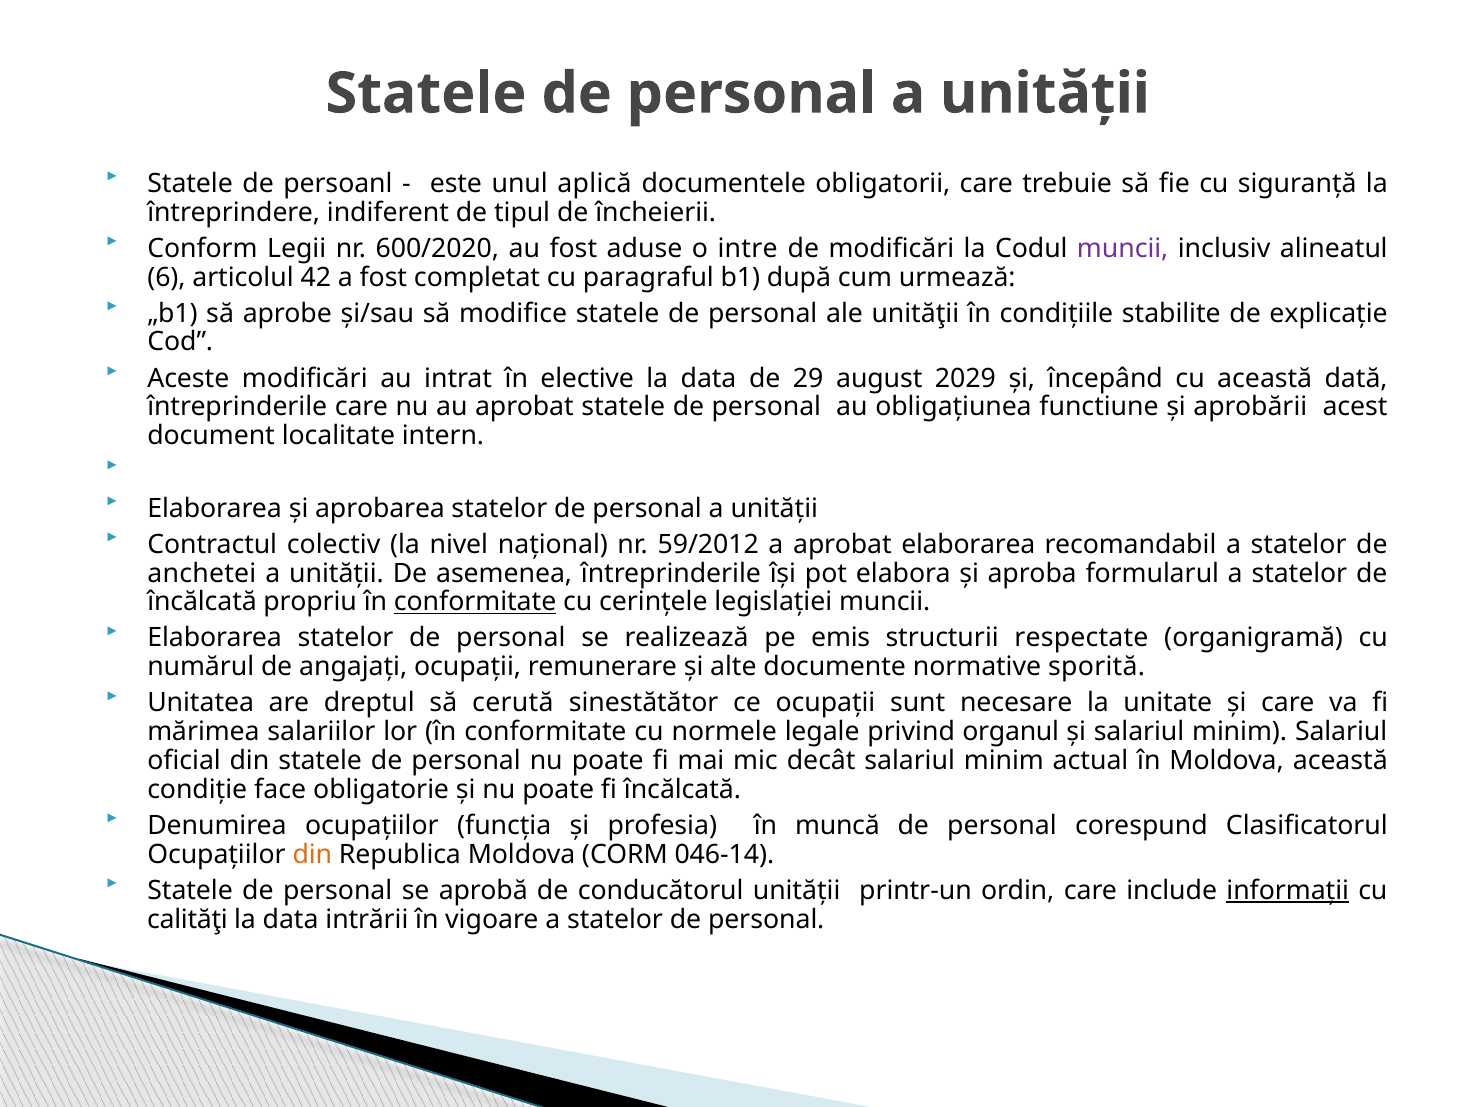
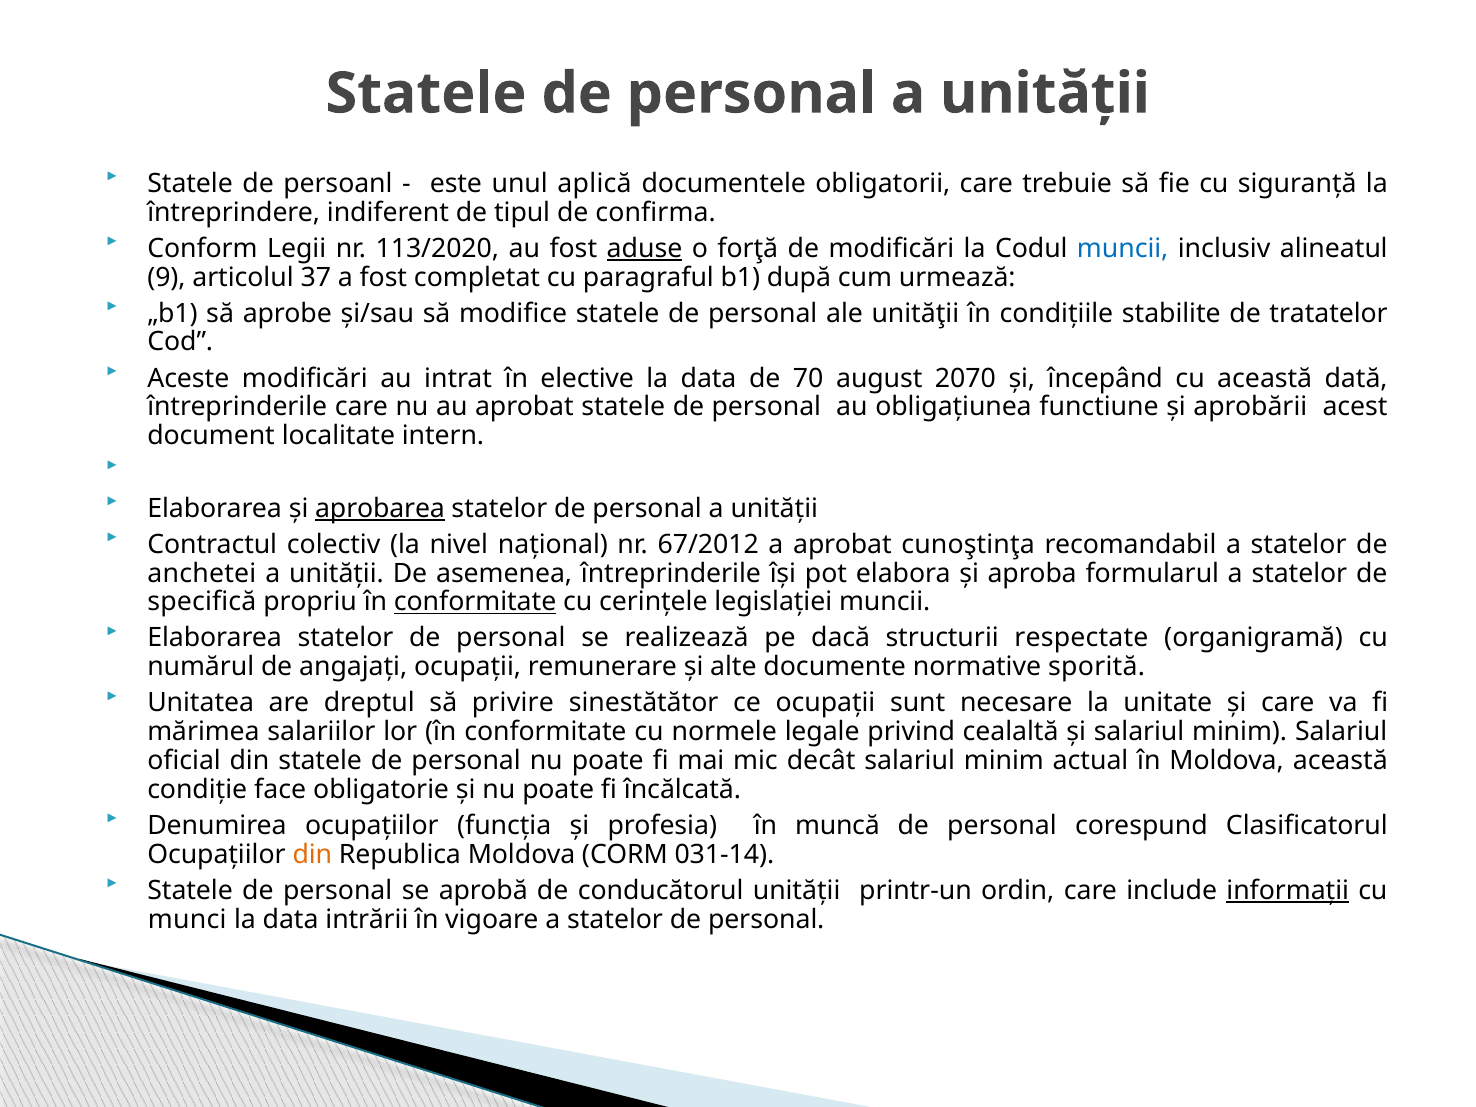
încheierii: încheierii -> confirma
600/2020: 600/2020 -> 113/2020
aduse underline: none -> present
intre: intre -> forţă
muncii at (1123, 248) colour: purple -> blue
6: 6 -> 9
42: 42 -> 37
explicație: explicație -> tratatelor
29: 29 -> 70
2029: 2029 -> 2070
aprobarea underline: none -> present
59/2012: 59/2012 -> 67/2012
aprobat elaborarea: elaborarea -> cunoştinţa
încălcată at (202, 602): încălcată -> specifică
emis: emis -> dacă
cerută: cerută -> privire
organul: organul -> cealaltă
046-14: 046-14 -> 031-14
calităţi: calităţi -> munci
